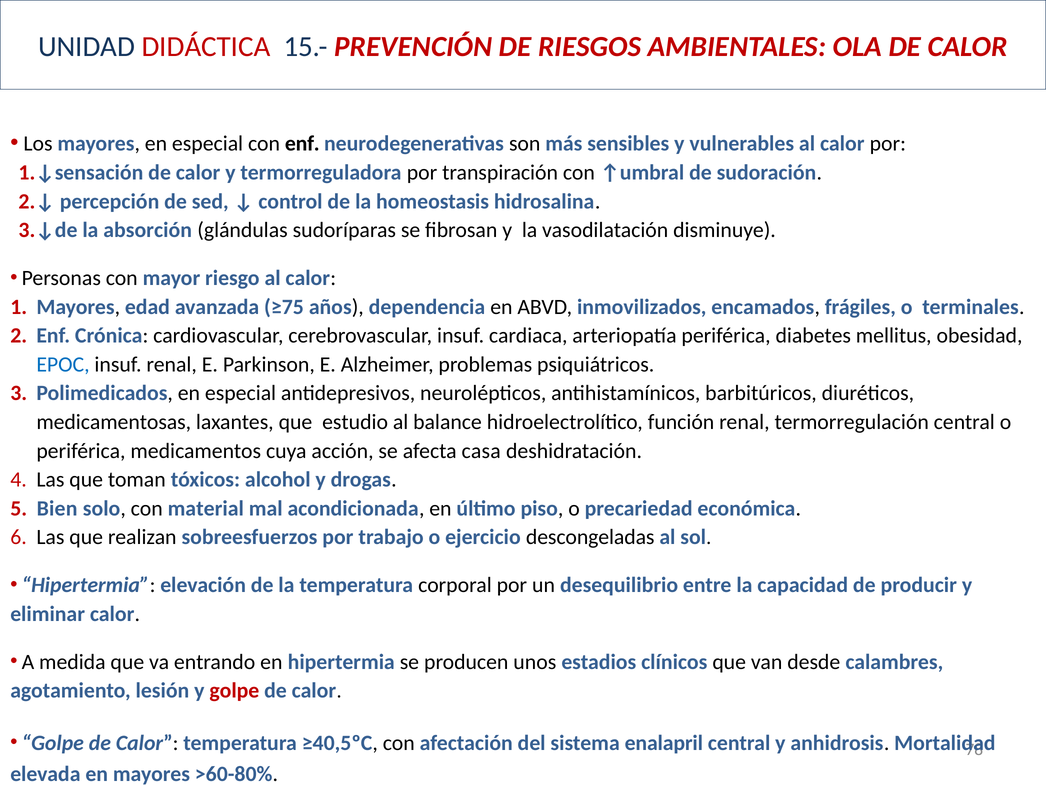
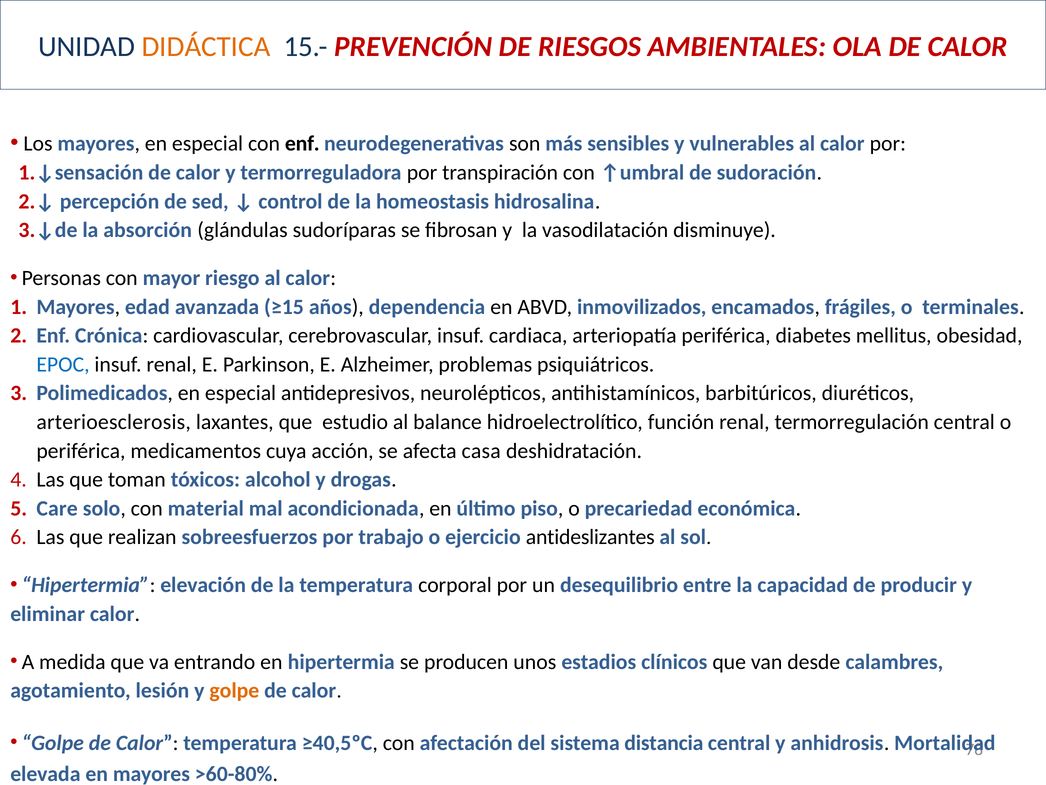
DIDÁCTICA colour: red -> orange
≥75: ≥75 -> ≥15
medicamentosas: medicamentosas -> arterioesclerosis
Bien: Bien -> Care
descongeladas: descongeladas -> antideslizantes
golpe at (234, 690) colour: red -> orange
enalapril: enalapril -> distancia
